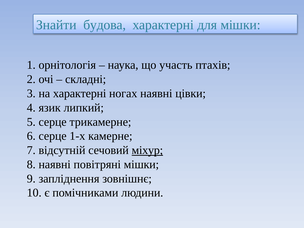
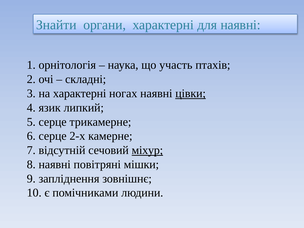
будова: будова -> органи
для мішки: мішки -> наявні
цівки underline: none -> present
1-х: 1-х -> 2-х
